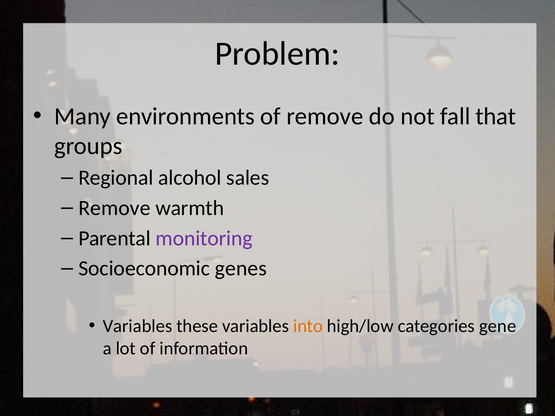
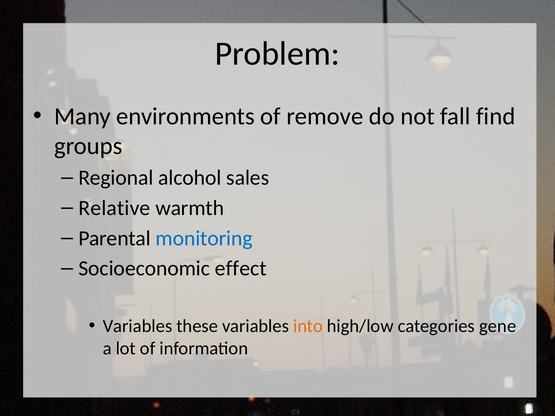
that: that -> find
Remove at (114, 208): Remove -> Relative
monitoring colour: purple -> blue
genes: genes -> effect
